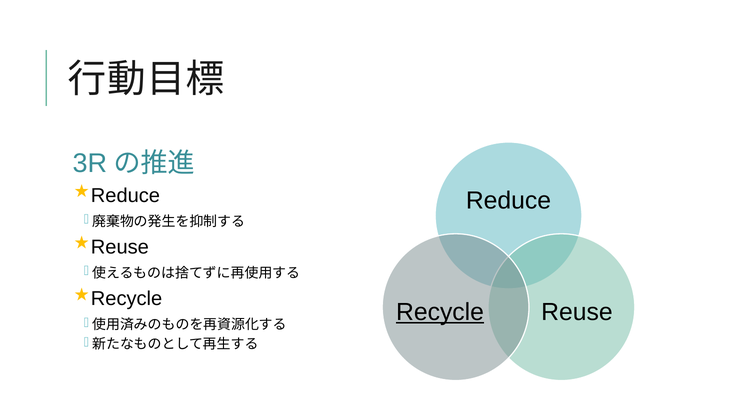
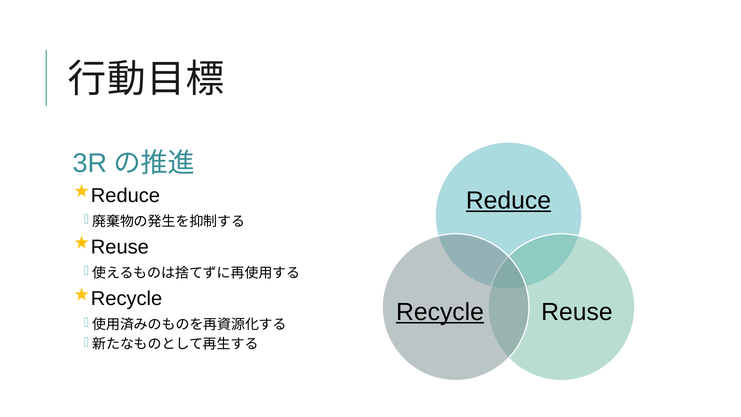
Reduce underline: none -> present
